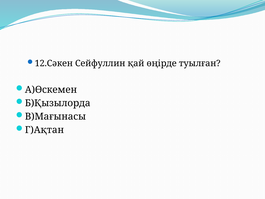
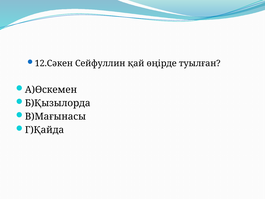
Г)Ақтан: Г)Ақтан -> Г)Қайда
